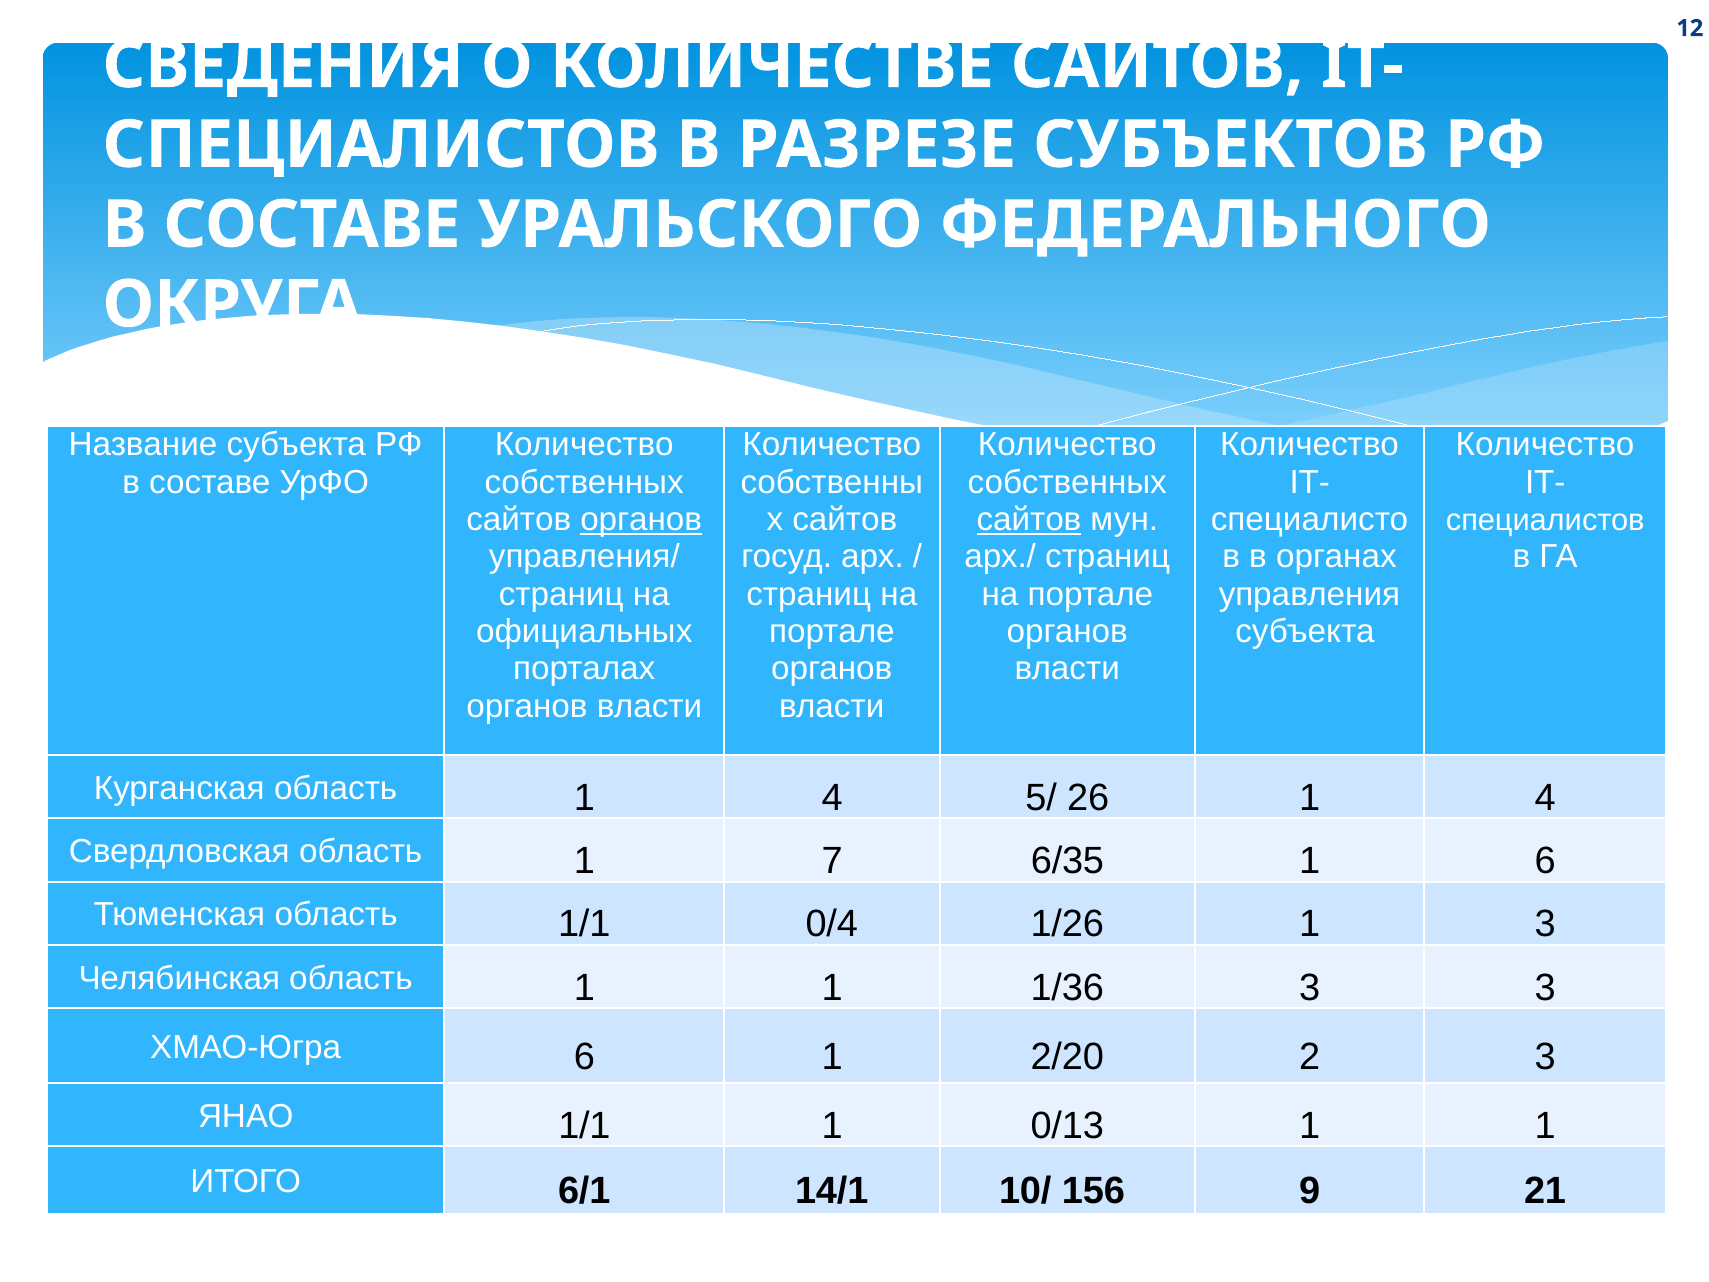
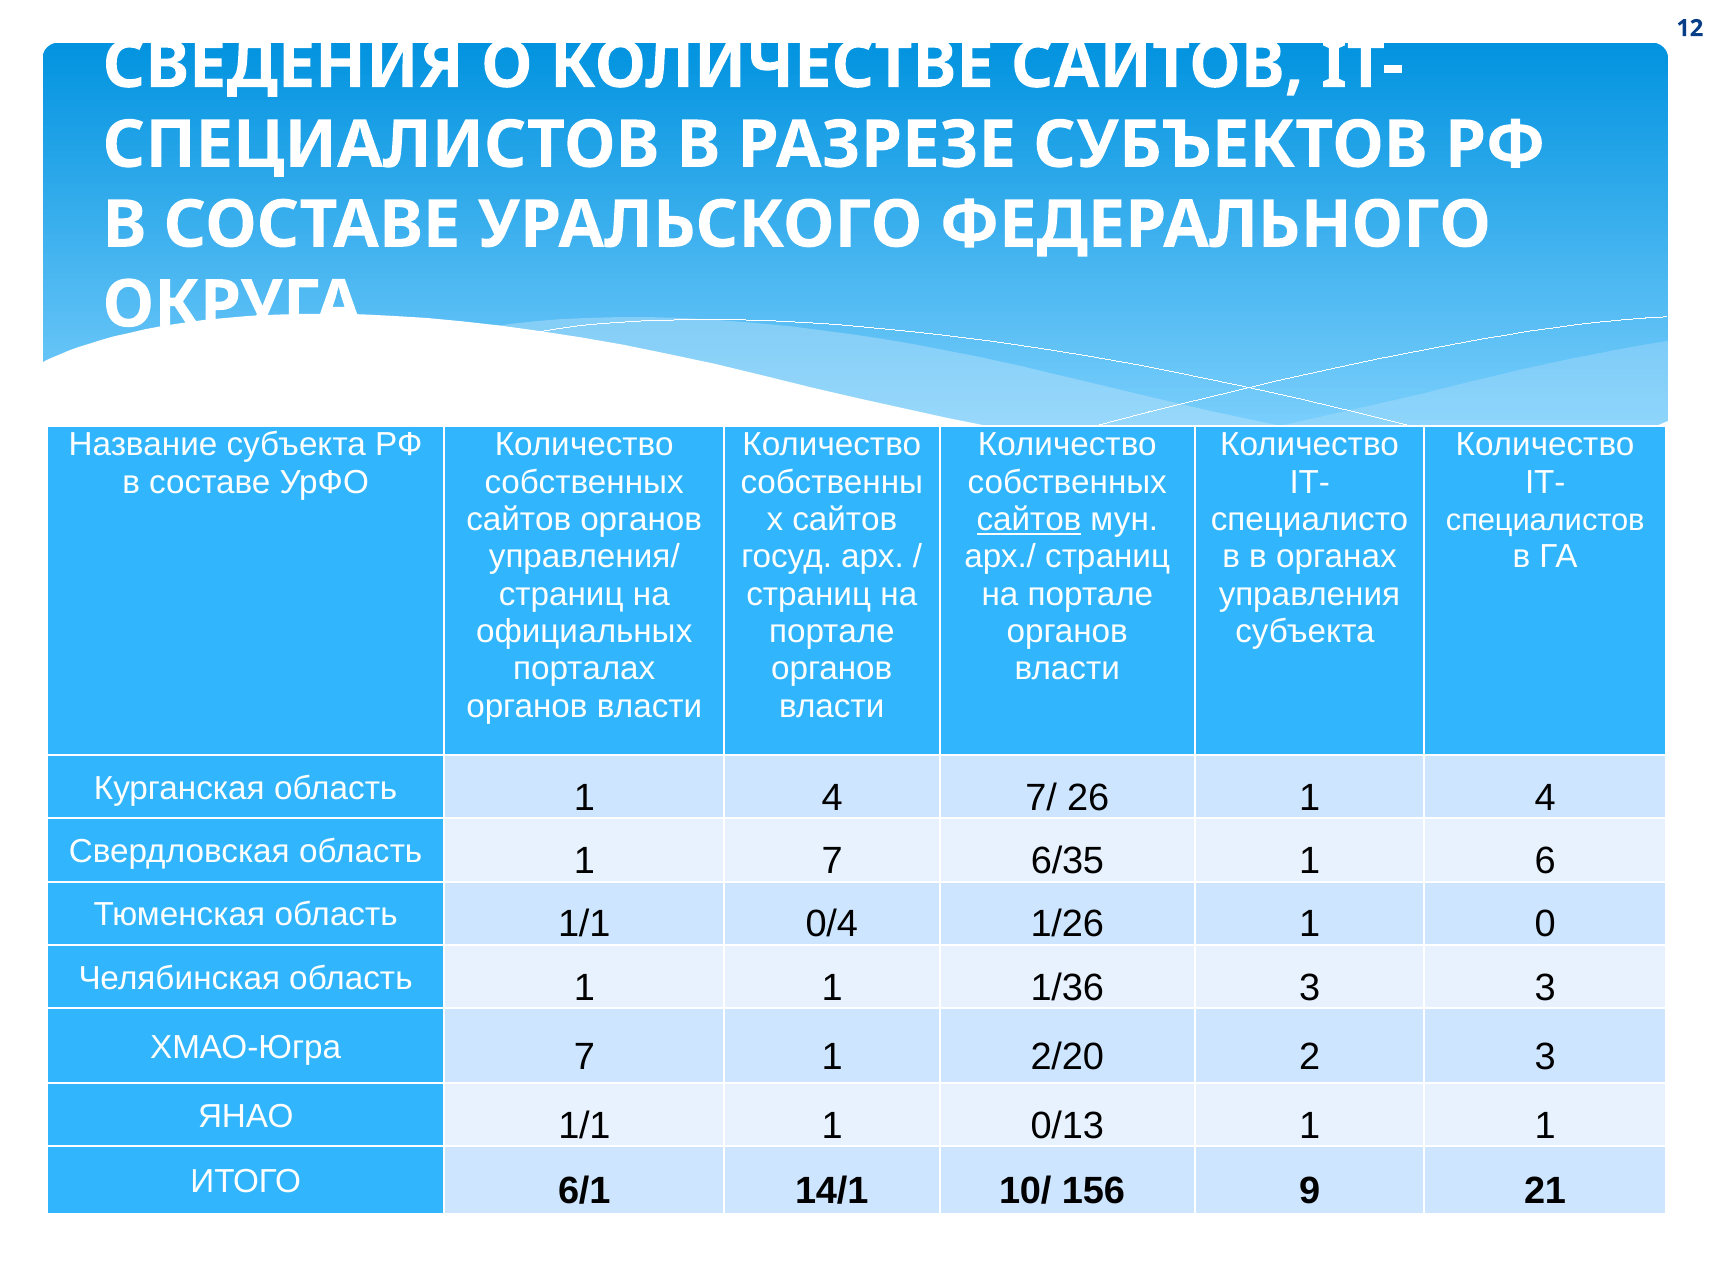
органов at (641, 519) underline: present -> none
5/: 5/ -> 7/
1 3: 3 -> 0
ХМАО-Югра 6: 6 -> 7
